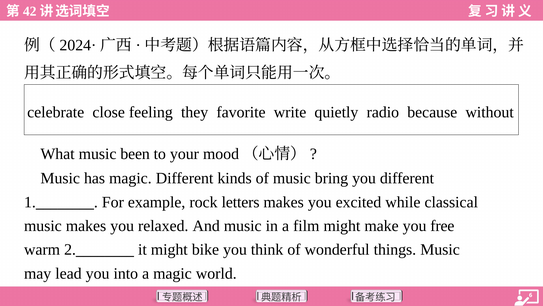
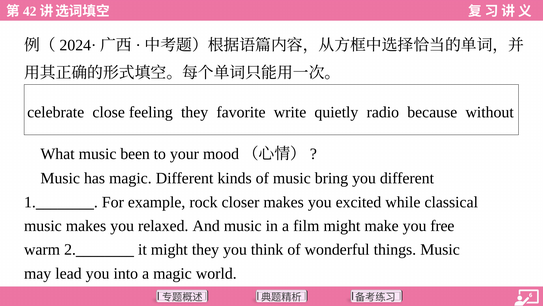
letters: letters -> closer
might bike: bike -> they
